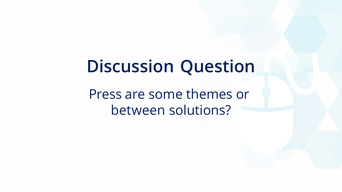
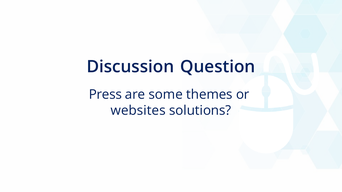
between: between -> websites
